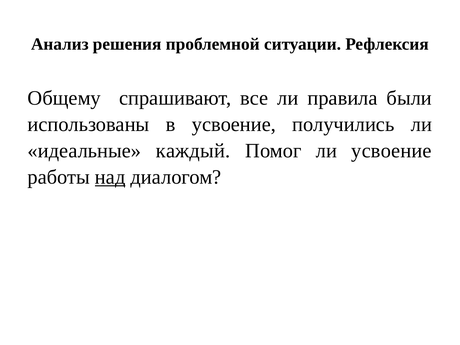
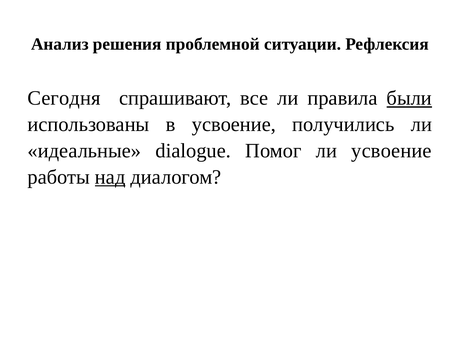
Общему: Общему -> Сегодня
были underline: none -> present
каждый: каждый -> dialogue
